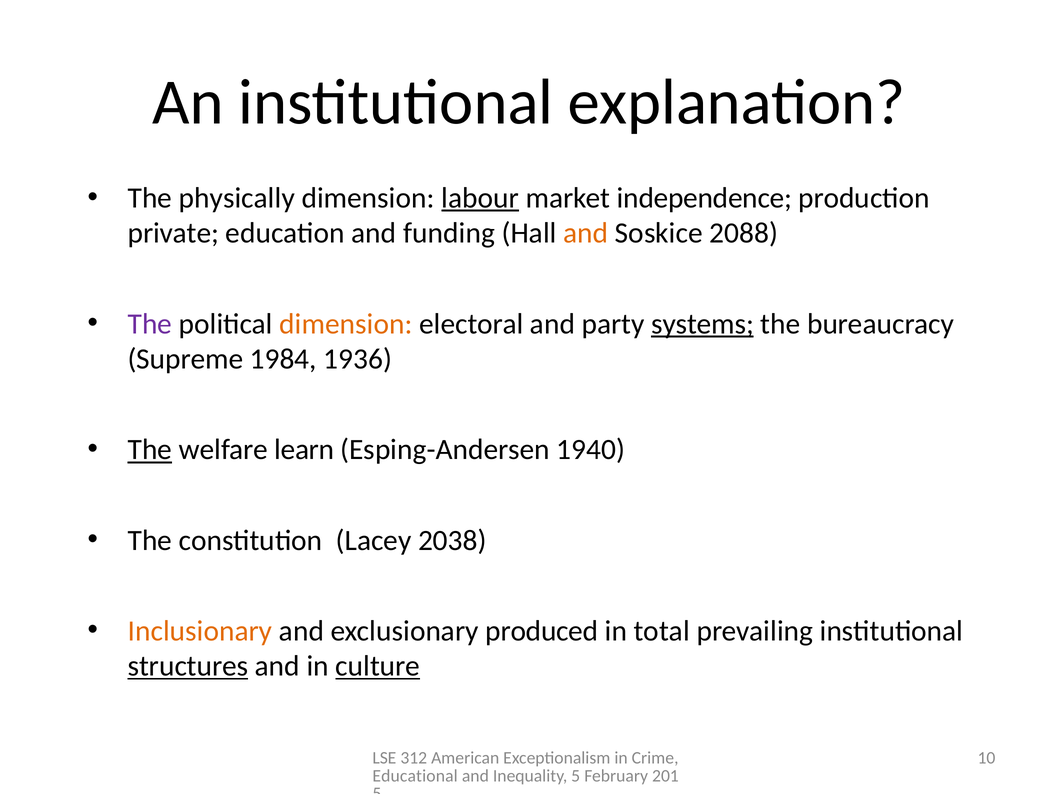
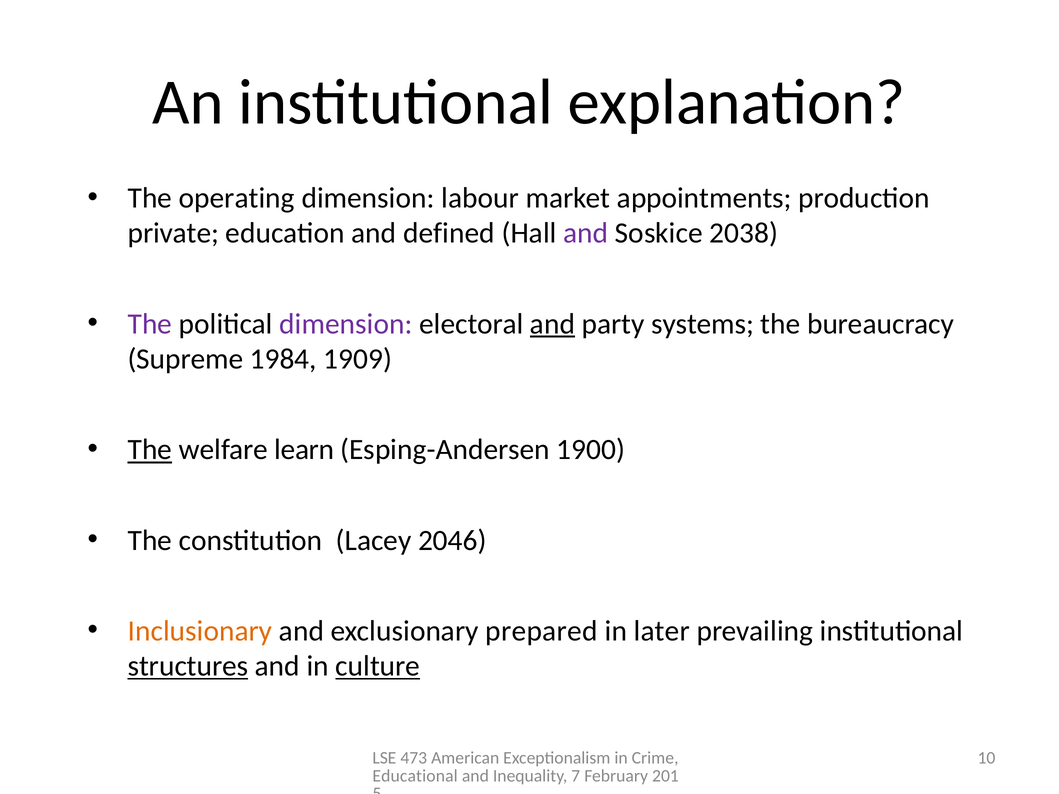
physically: physically -> operating
labour underline: present -> none
independence: independence -> appointments
funding: funding -> defined
and at (586, 233) colour: orange -> purple
2088: 2088 -> 2038
dimension at (346, 324) colour: orange -> purple
and at (552, 324) underline: none -> present
systems underline: present -> none
1936: 1936 -> 1909
1940: 1940 -> 1900
2038: 2038 -> 2046
produced: produced -> prepared
total: total -> later
312: 312 -> 473
Inequality 5: 5 -> 7
